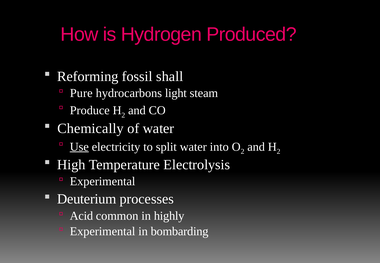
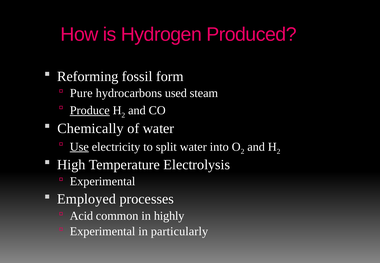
shall: shall -> form
light: light -> used
Produce underline: none -> present
Deuterium: Deuterium -> Employed
bombarding: bombarding -> particularly
